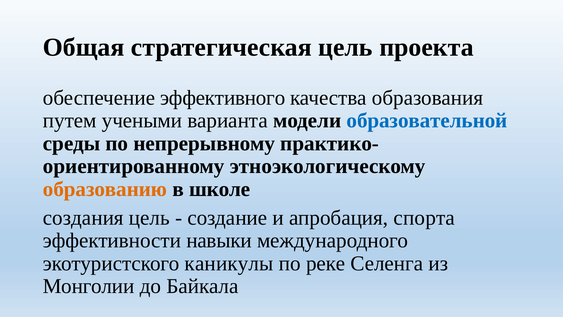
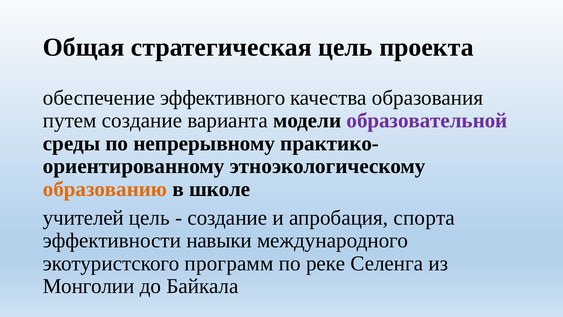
путем учеными: учеными -> создание
образовательной colour: blue -> purple
создания: создания -> учителей
каникулы: каникулы -> программ
